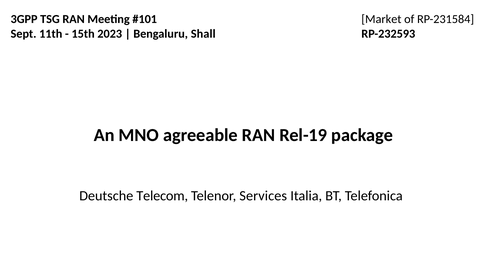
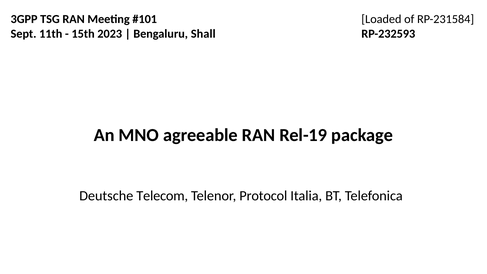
Market: Market -> Loaded
Services: Services -> Protocol
